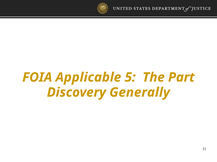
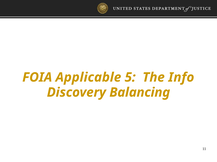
Part: Part -> Info
Generally: Generally -> Balancing
